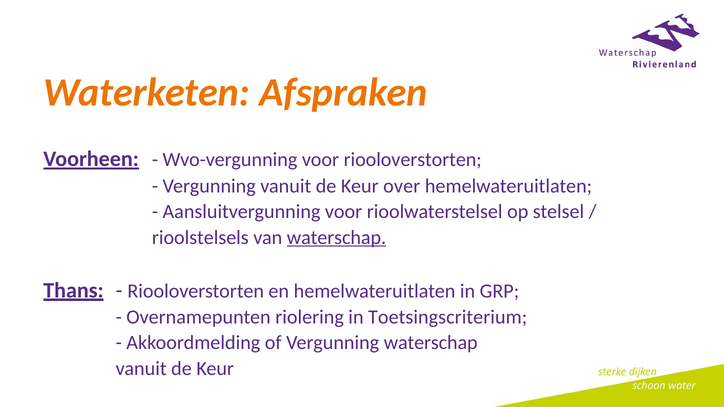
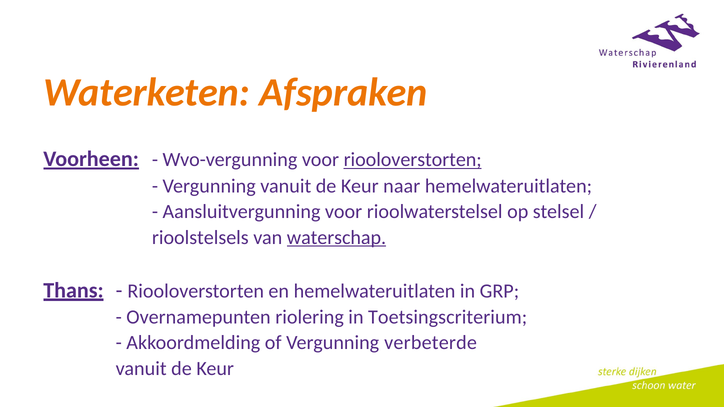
riooloverstorten at (413, 160) underline: none -> present
over: over -> naar
Vergunning waterschap: waterschap -> verbeterde
